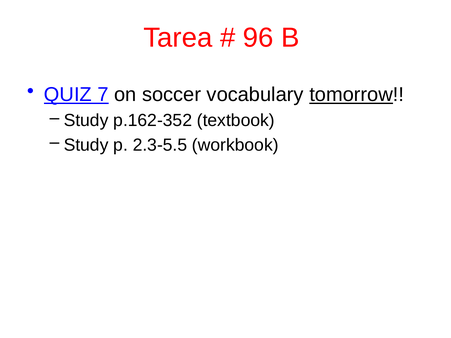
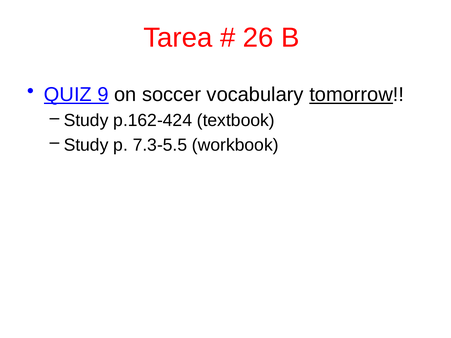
96: 96 -> 26
7: 7 -> 9
p.162-352: p.162-352 -> p.162-424
2.3-5.5: 2.3-5.5 -> 7.3-5.5
